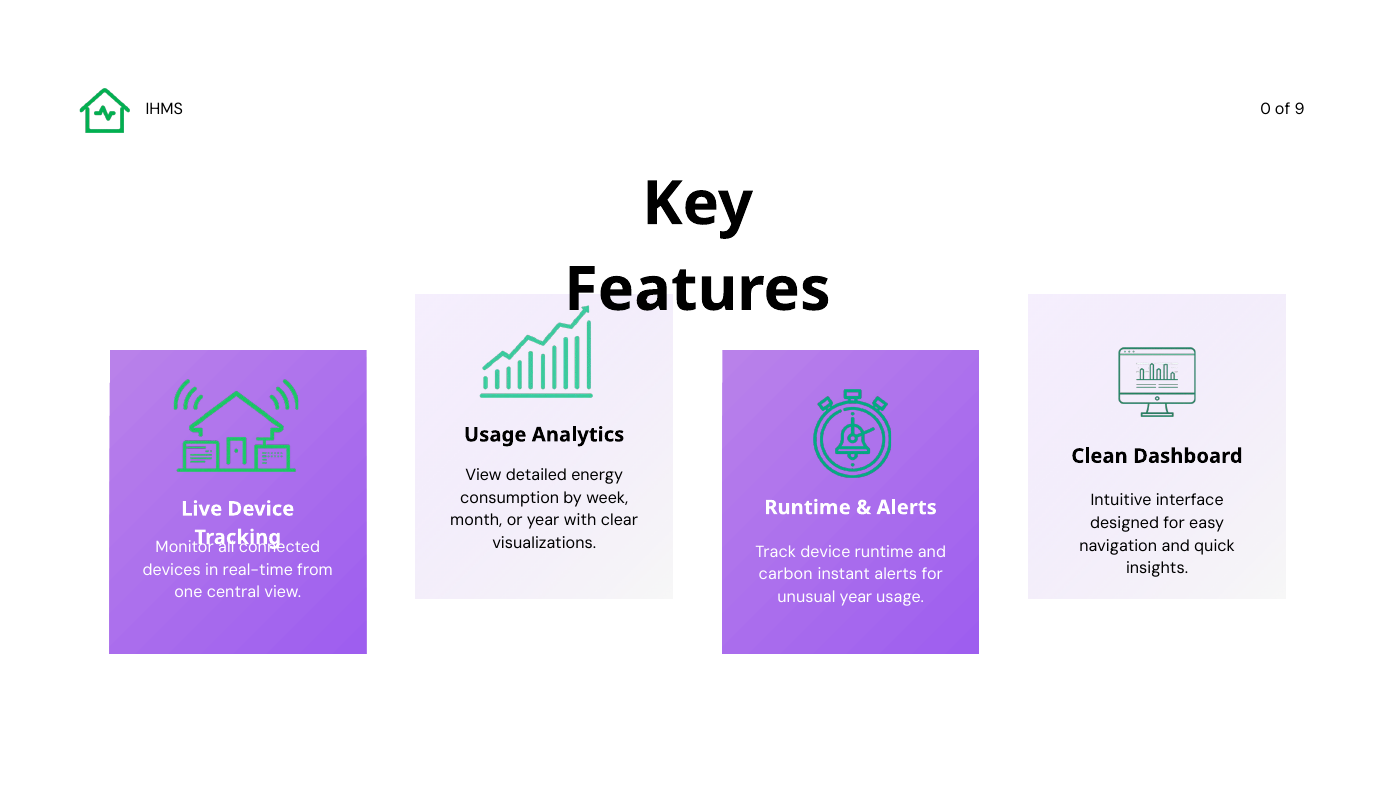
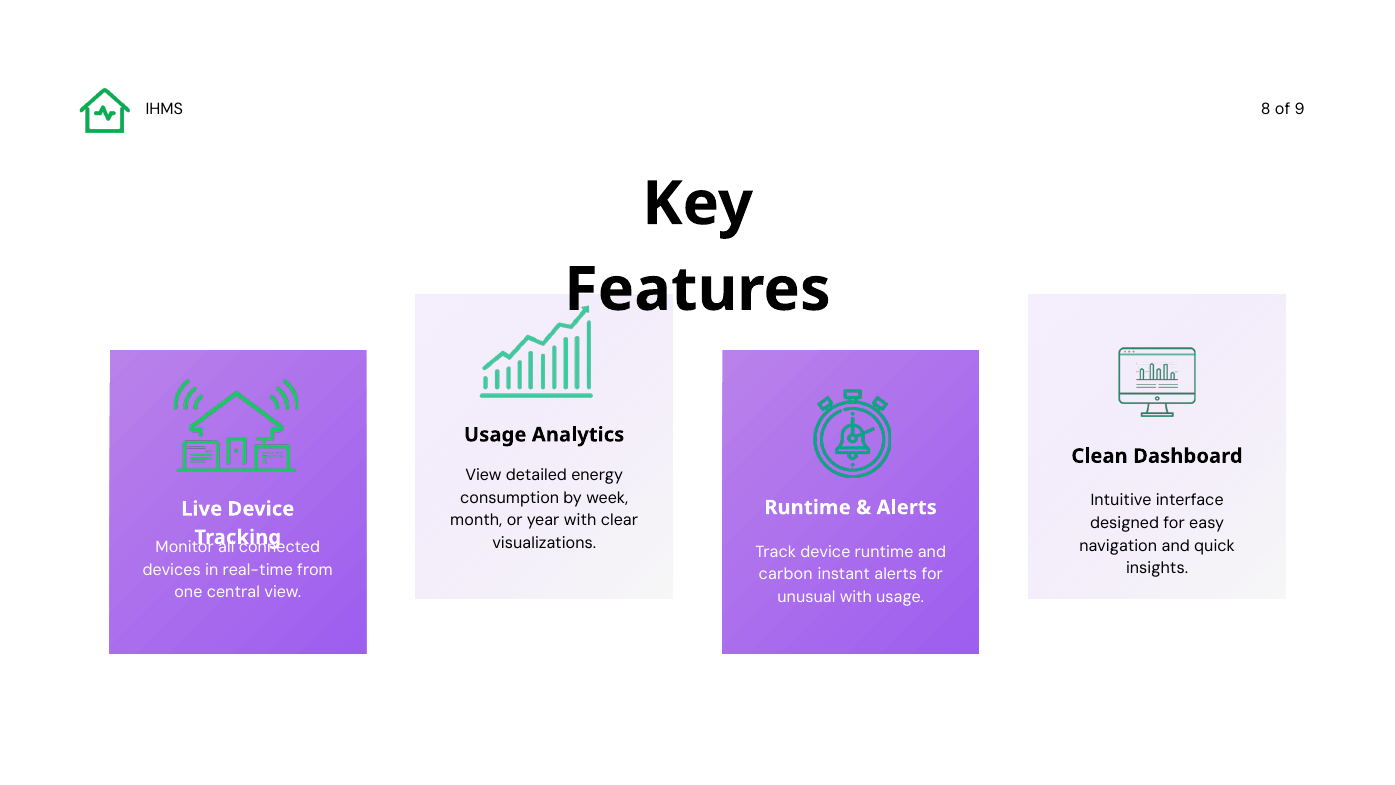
0: 0 -> 8
unusual year: year -> with
